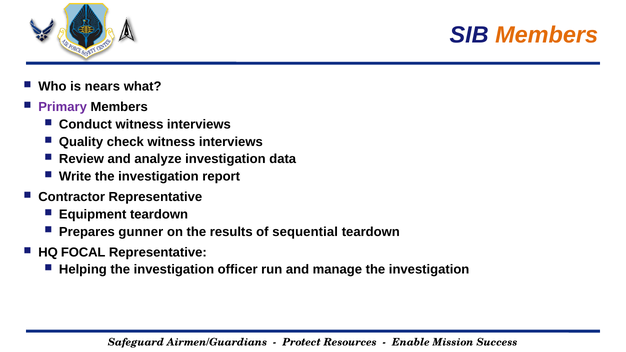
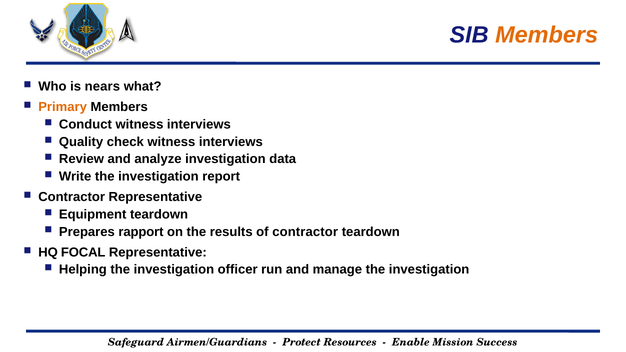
Primary colour: purple -> orange
gunner: gunner -> rapport
of sequential: sequential -> contractor
